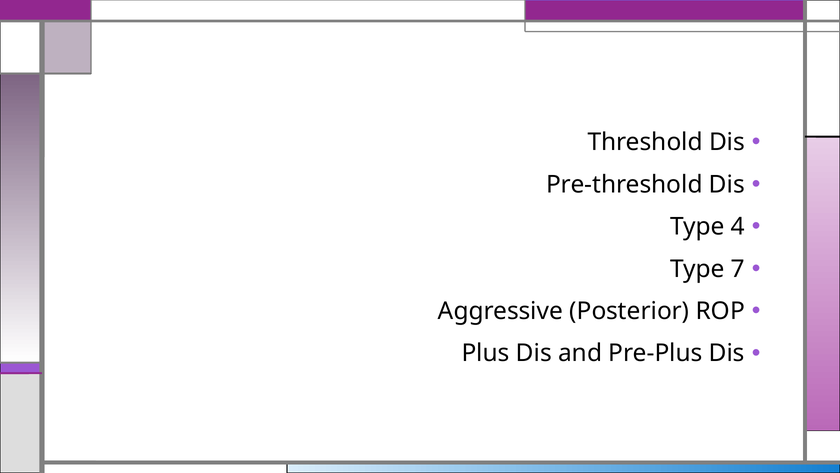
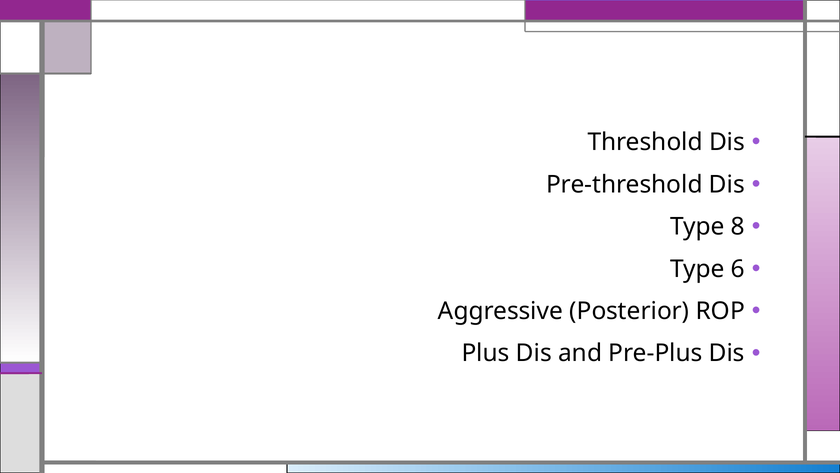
4: 4 -> 8
7: 7 -> 6
